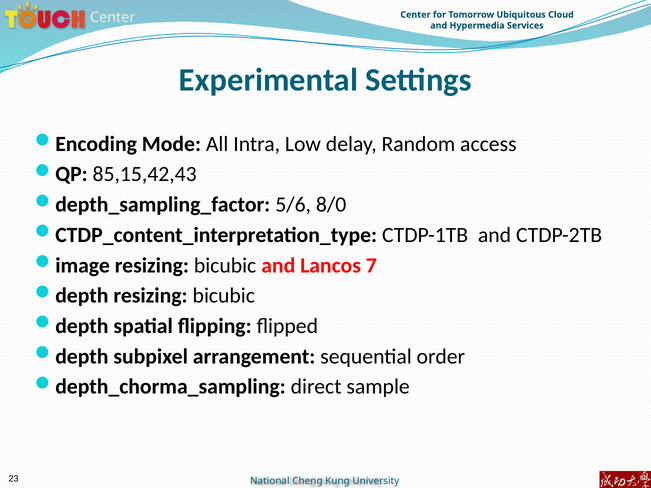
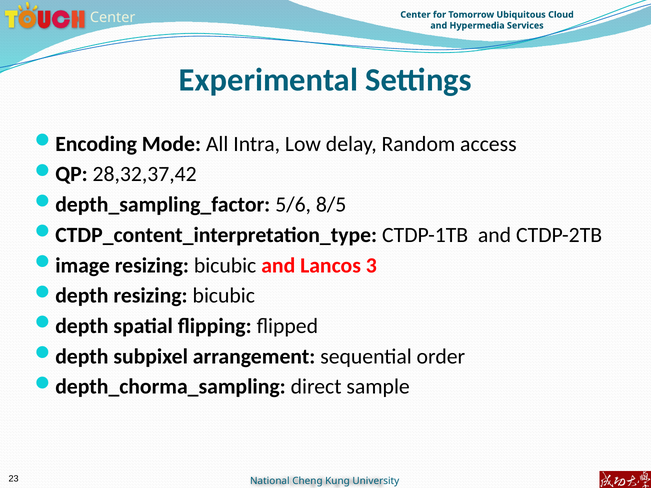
85,15,42,43: 85,15,42,43 -> 28,32,37,42
8/0: 8/0 -> 8/5
7: 7 -> 3
